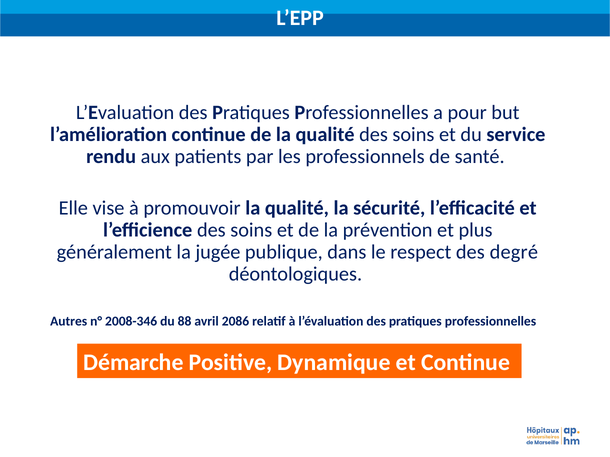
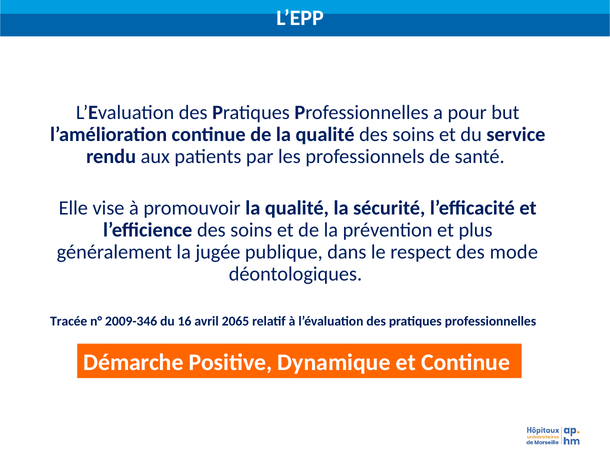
degré: degré -> mode
Autres: Autres -> Tracée
2008-346: 2008-346 -> 2009-346
88: 88 -> 16
2086: 2086 -> 2065
